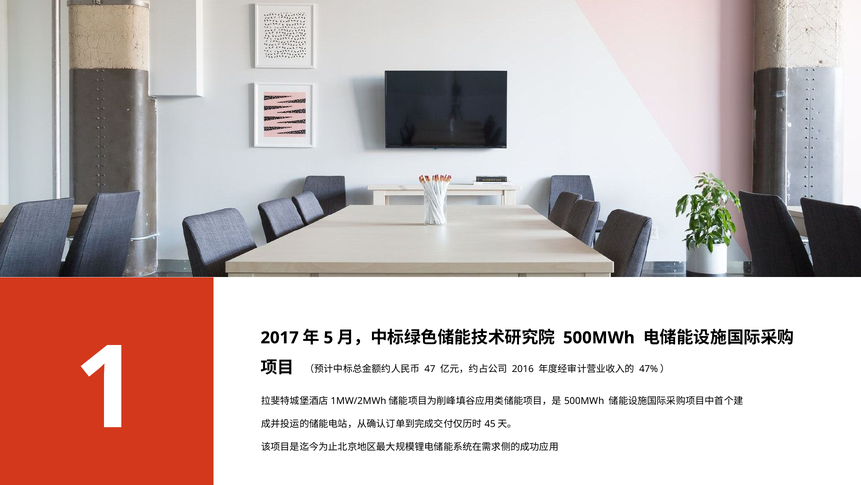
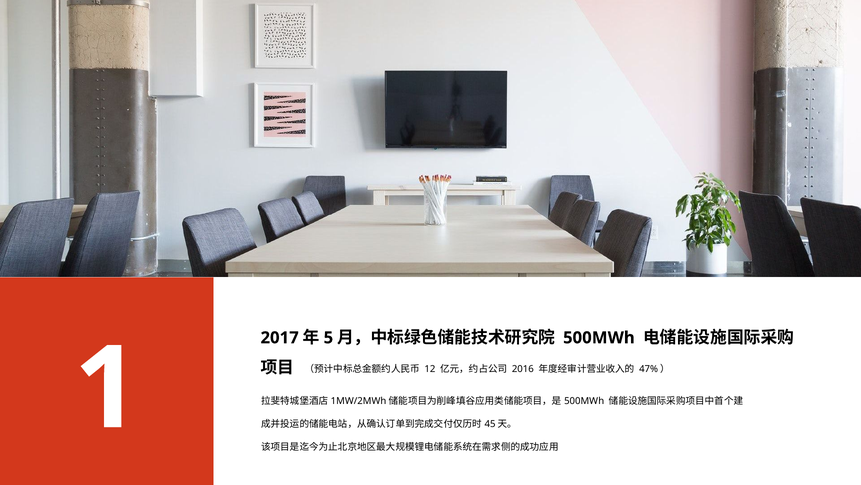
47: 47 -> 12
